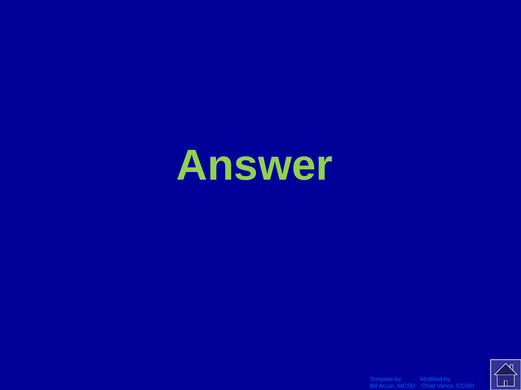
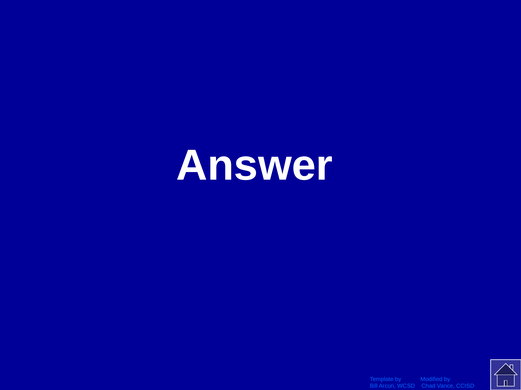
Answer colour: light green -> white
